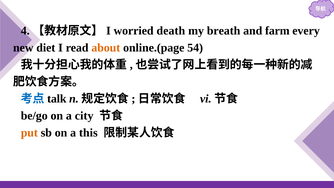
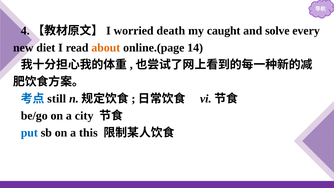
breath: breath -> caught
farm: farm -> solve
54: 54 -> 14
talk: talk -> still
put colour: orange -> blue
